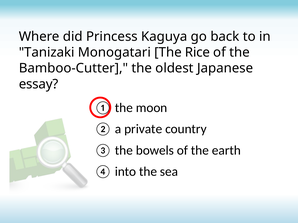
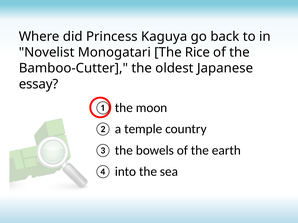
Tanizaki: Tanizaki -> Novelist
private: private -> temple
